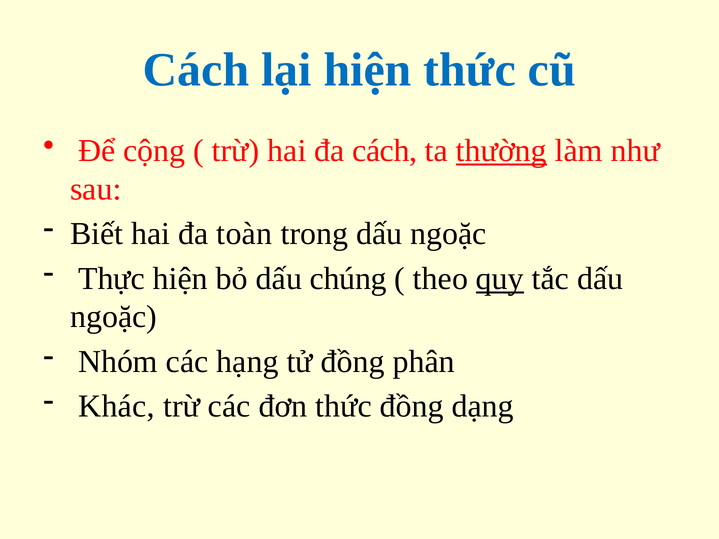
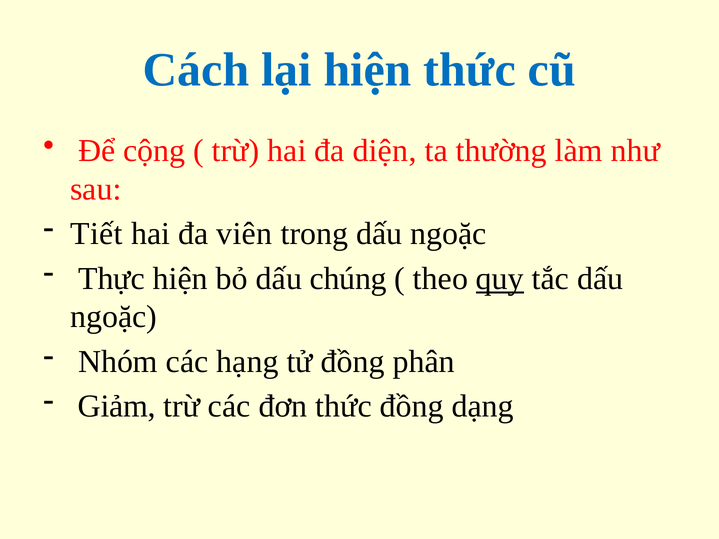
đa cách: cách -> diện
thường underline: present -> none
Biết: Biết -> Tiết
toàn: toàn -> viên
Khác: Khác -> Giảm
